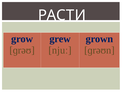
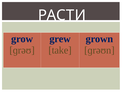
njuː: njuː -> take
